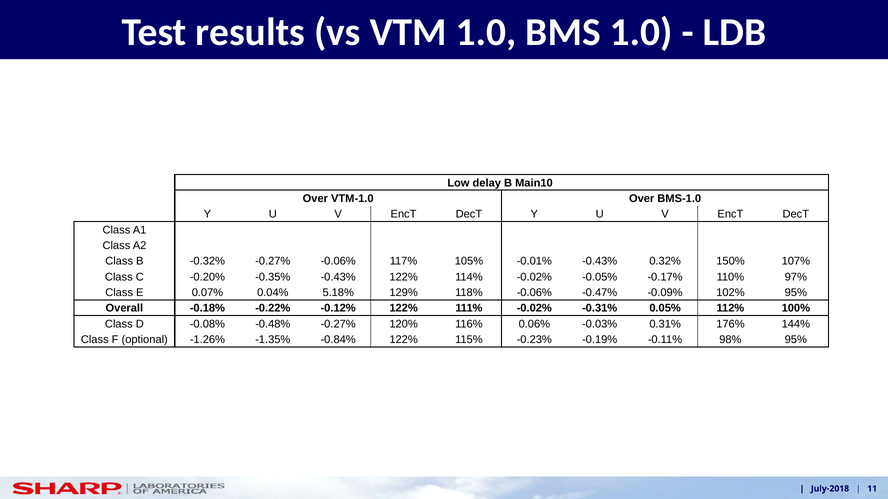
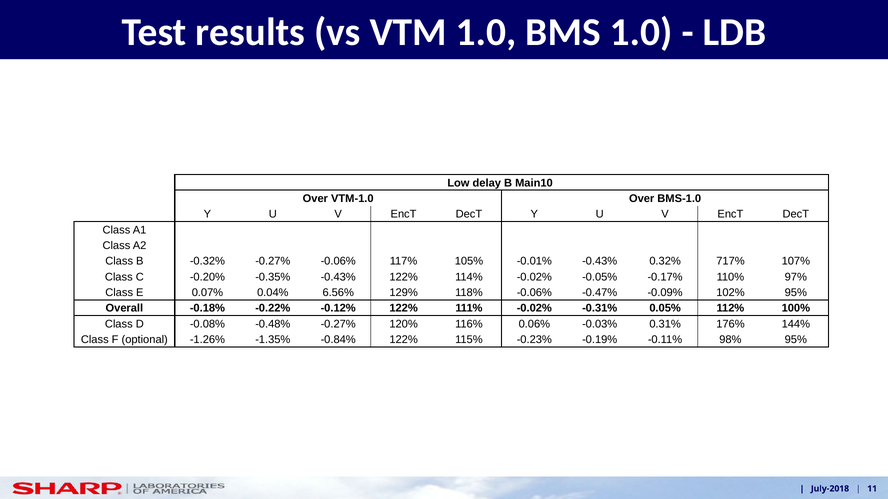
150%: 150% -> 717%
5.18%: 5.18% -> 6.56%
